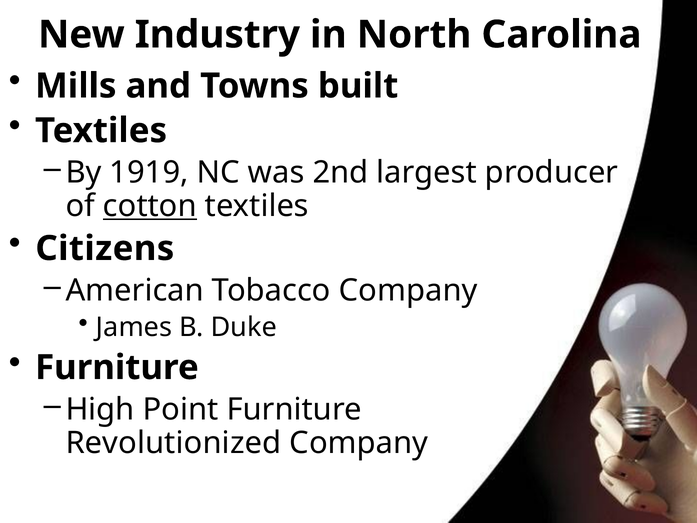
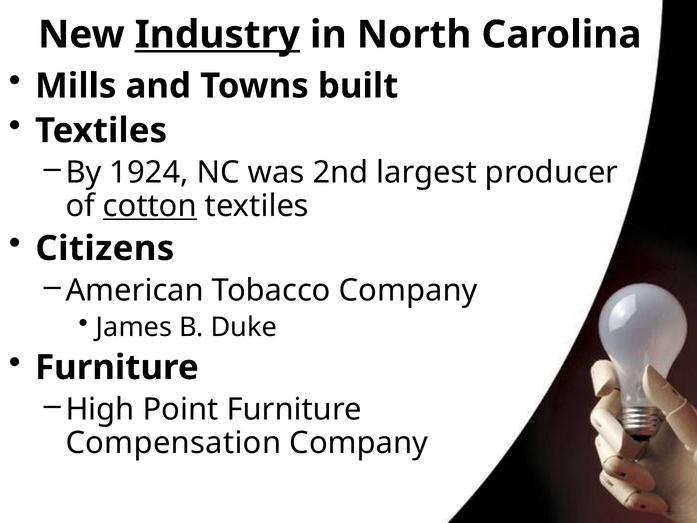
Industry underline: none -> present
1919: 1919 -> 1924
Revolutionized: Revolutionized -> Compensation
